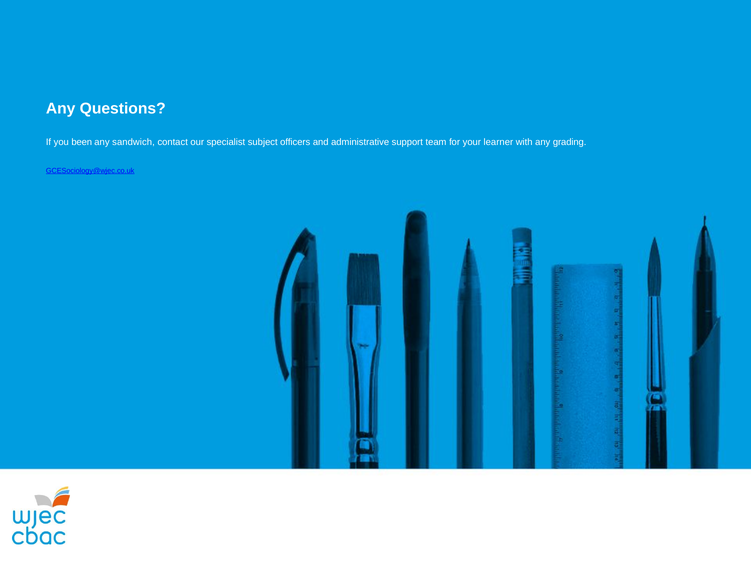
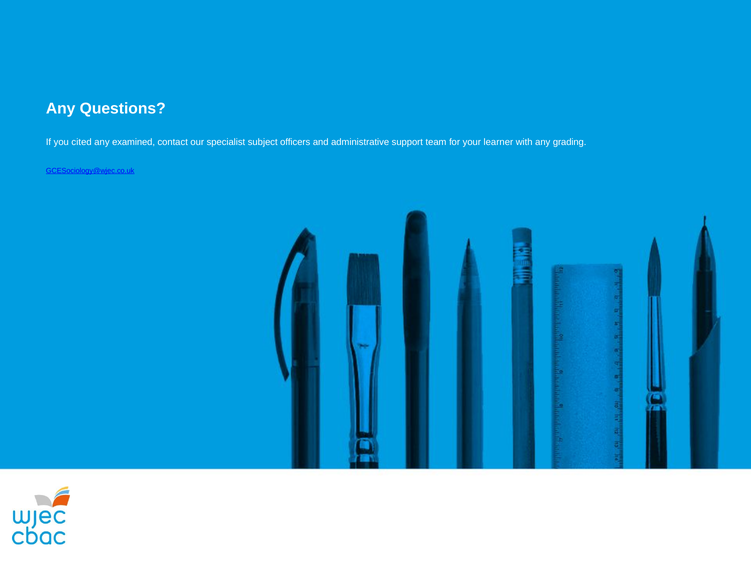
been: been -> cited
sandwich: sandwich -> examined
